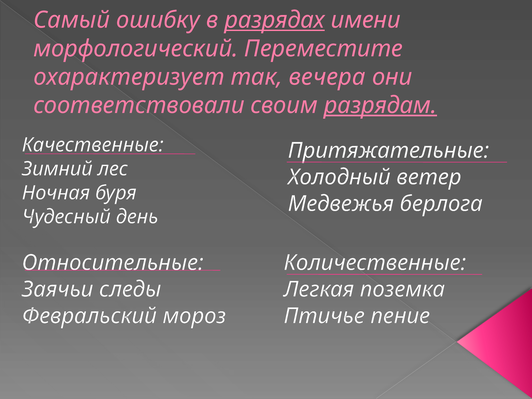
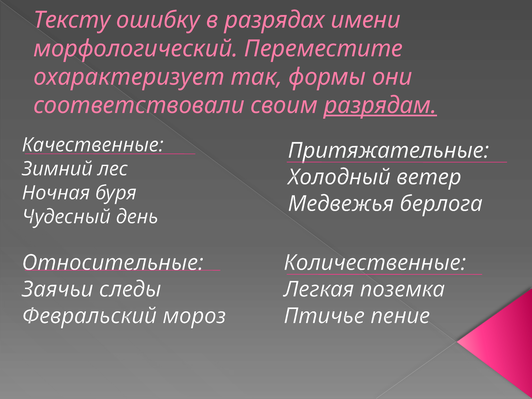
Самый: Самый -> Тексту
разрядах underline: present -> none
вечера: вечера -> формы
